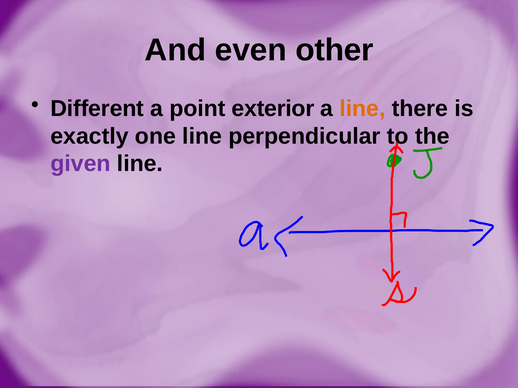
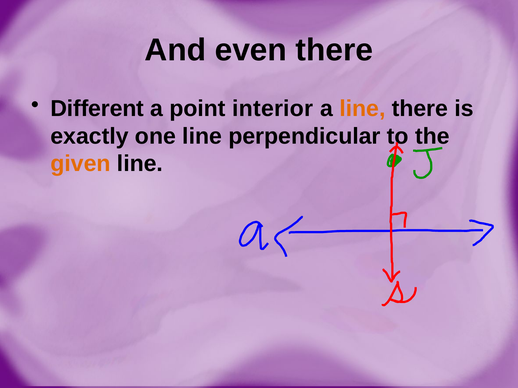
even other: other -> there
exterior: exterior -> interior
given colour: purple -> orange
